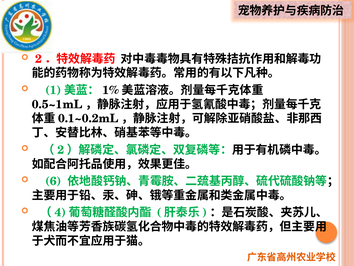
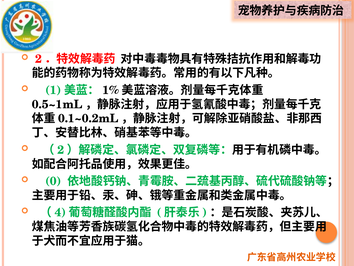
6: 6 -> 0
